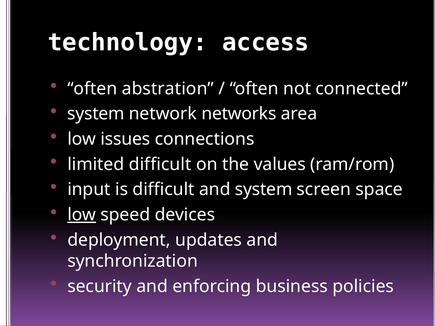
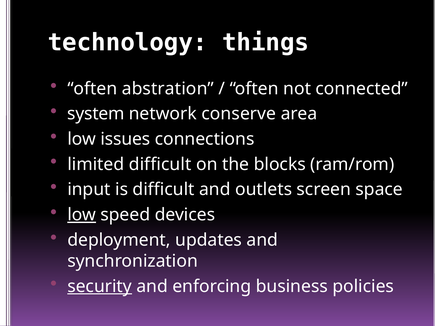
access: access -> things
networks: networks -> conserve
values: values -> blocks
and system: system -> outlets
security underline: none -> present
